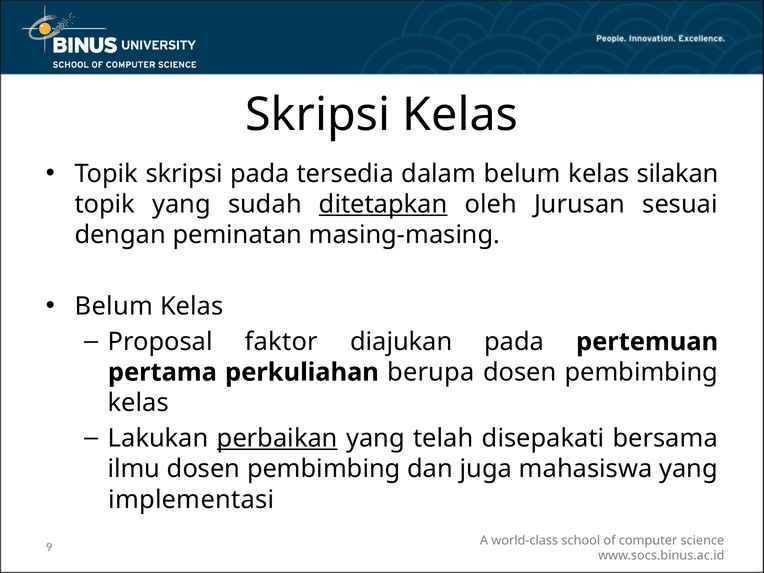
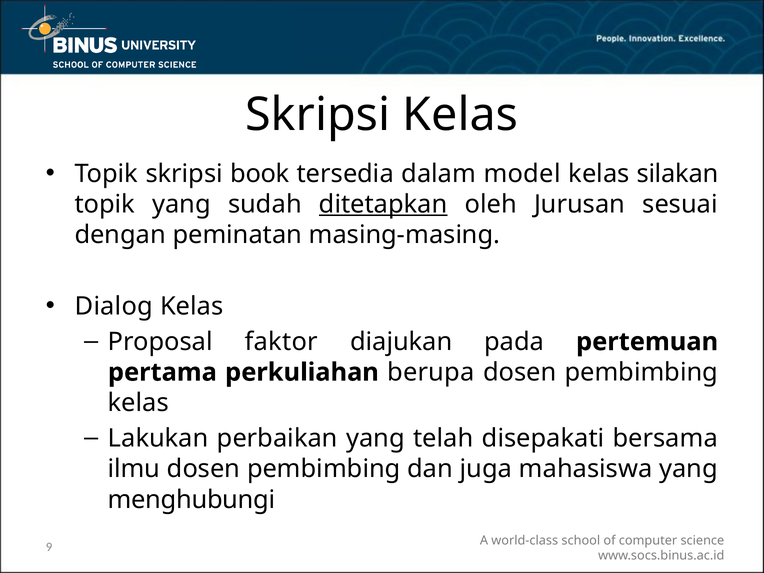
skripsi pada: pada -> book
dalam belum: belum -> model
Belum at (114, 306): Belum -> Dialog
perbaikan underline: present -> none
implementasi: implementasi -> menghubungi
